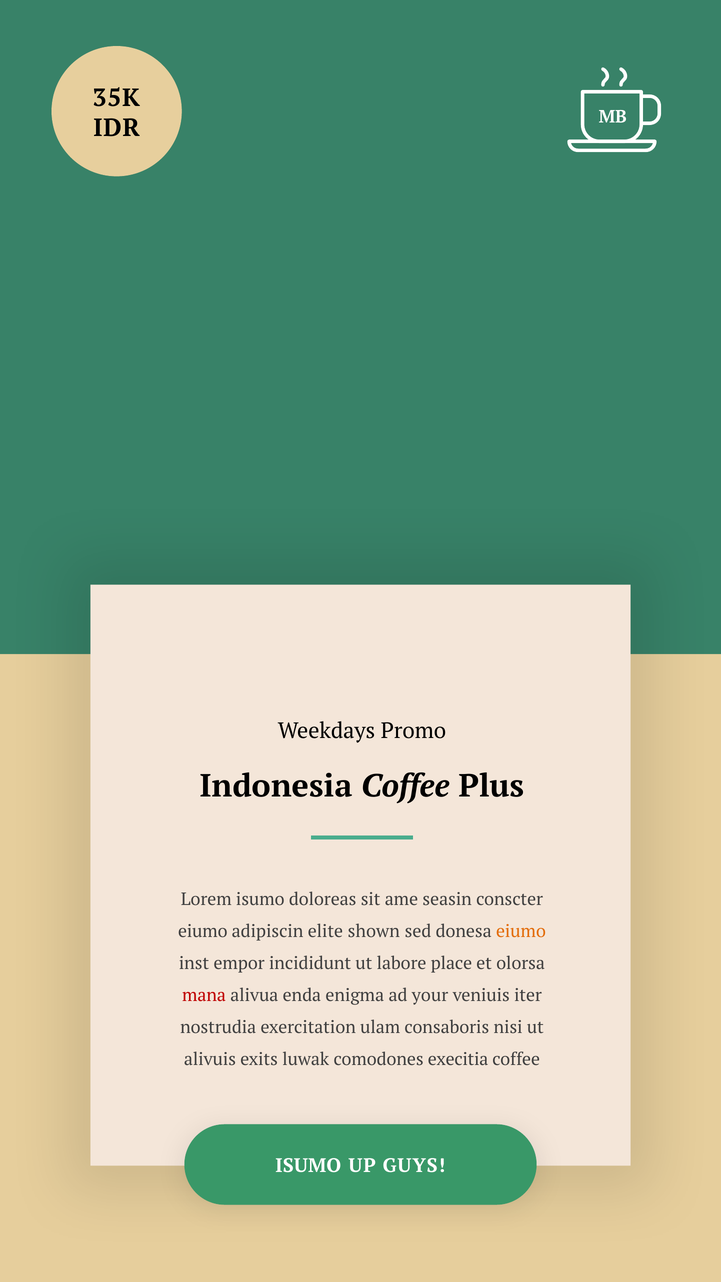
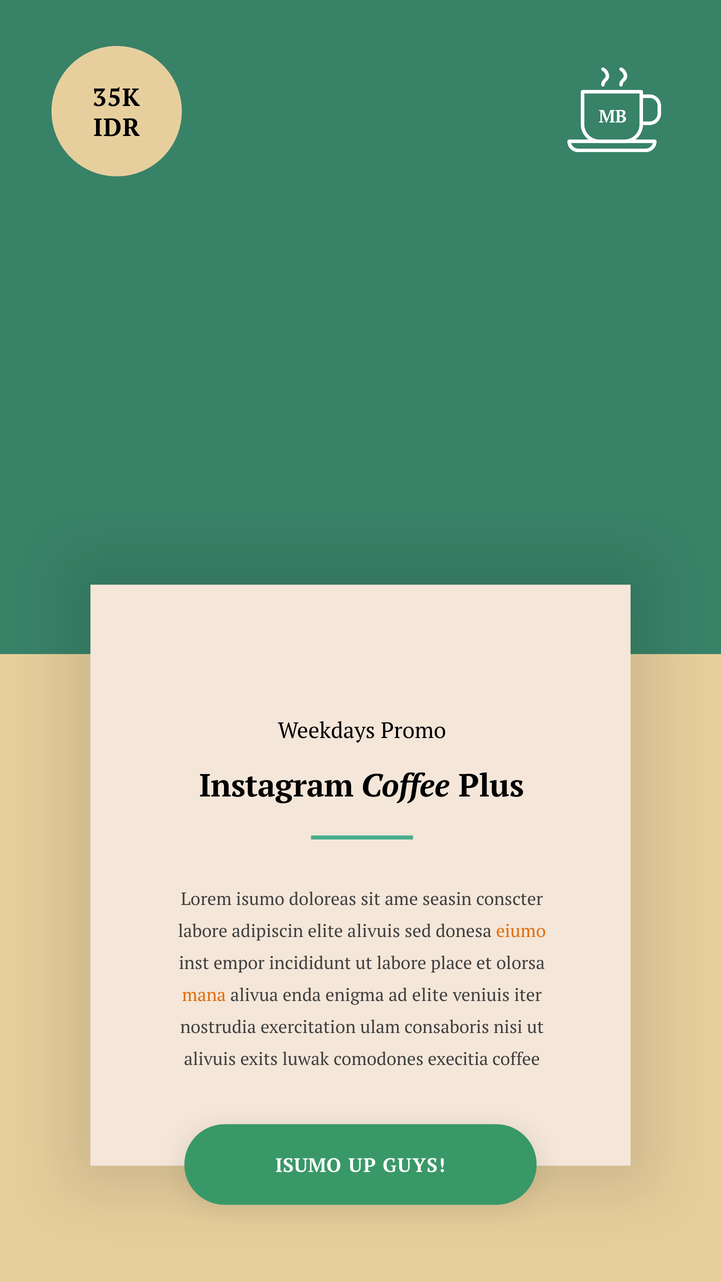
Indonesia: Indonesia -> Instagram
eiumo at (203, 931): eiumo -> labore
elite shown: shown -> alivuis
mana colour: red -> orange
ad your: your -> elite
